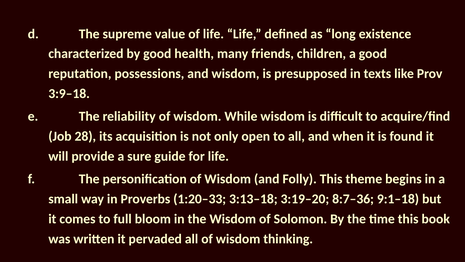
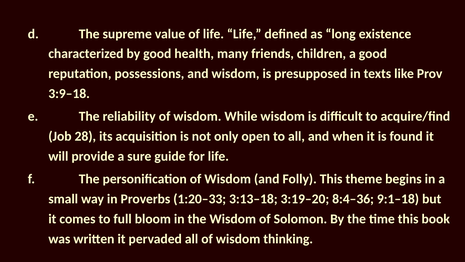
8:7–36: 8:7–36 -> 8:4–36
